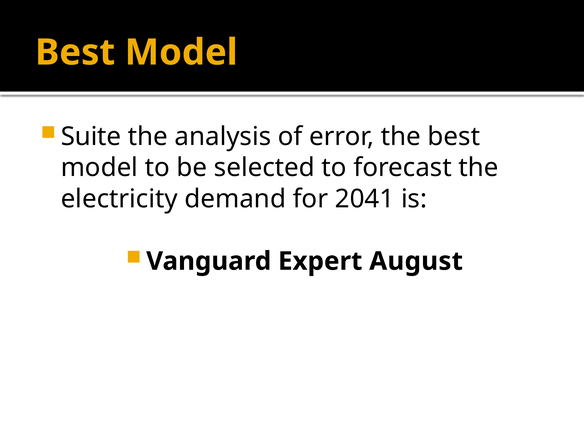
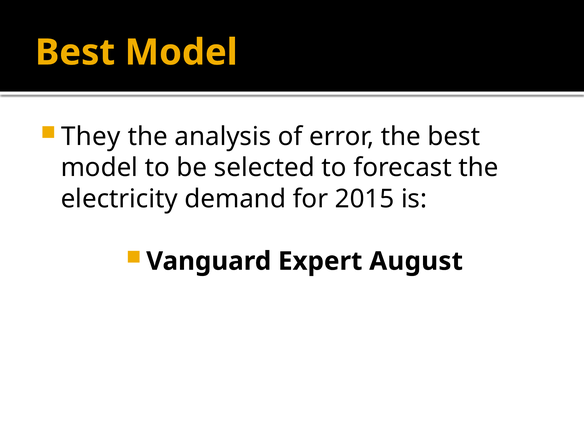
Suite: Suite -> They
2041: 2041 -> 2015
